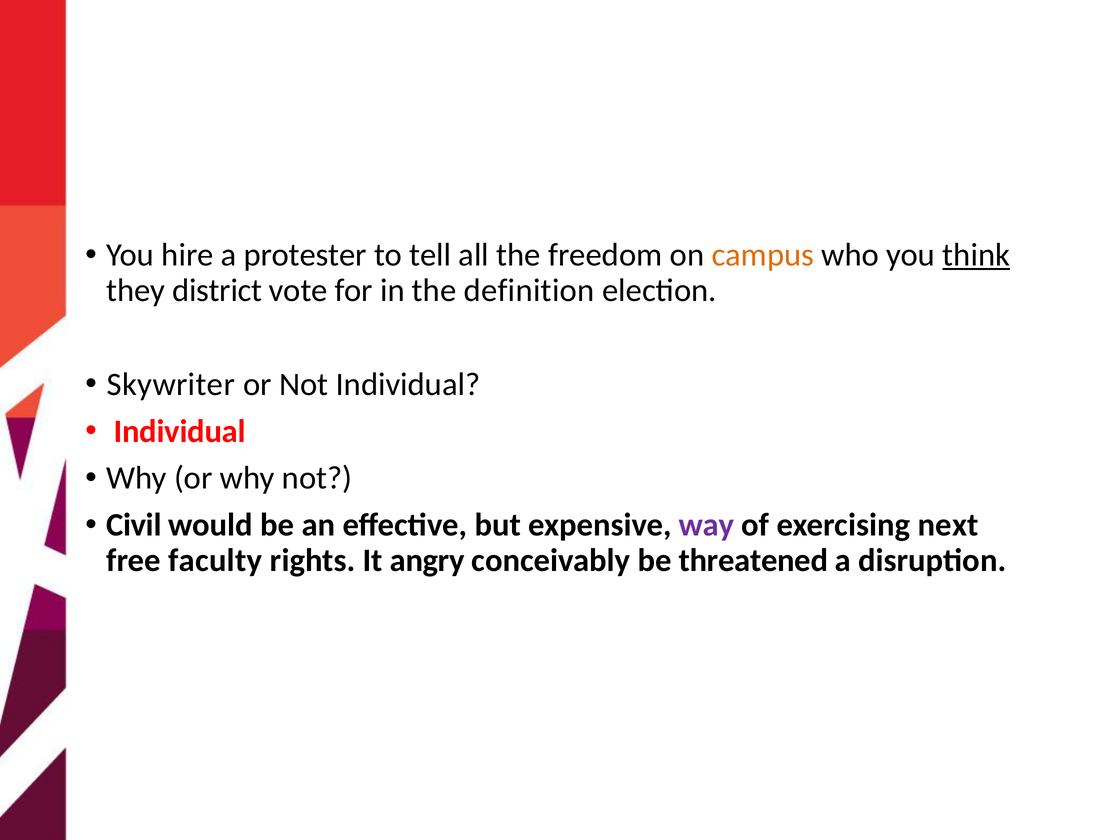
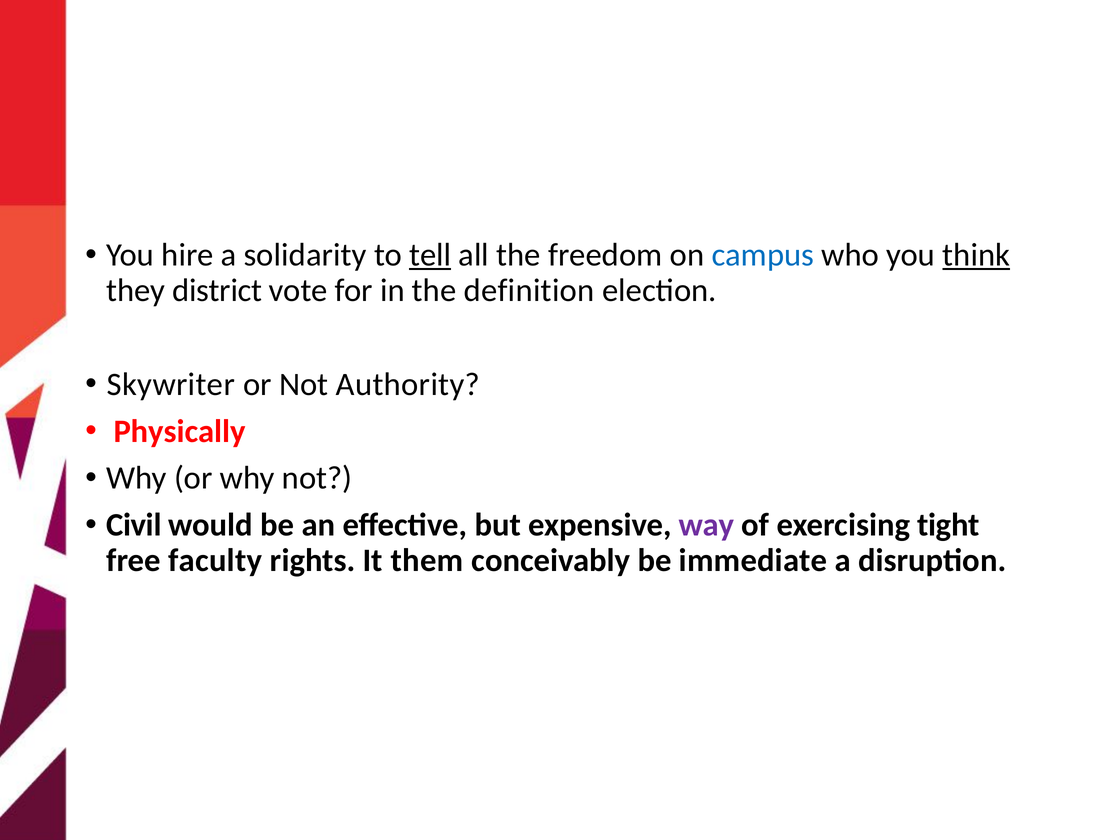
protester: protester -> solidarity
tell underline: none -> present
campus colour: orange -> blue
Not Individual: Individual -> Authority
Individual at (180, 431): Individual -> Physically
next: next -> tight
angry: angry -> them
threatened: threatened -> immediate
